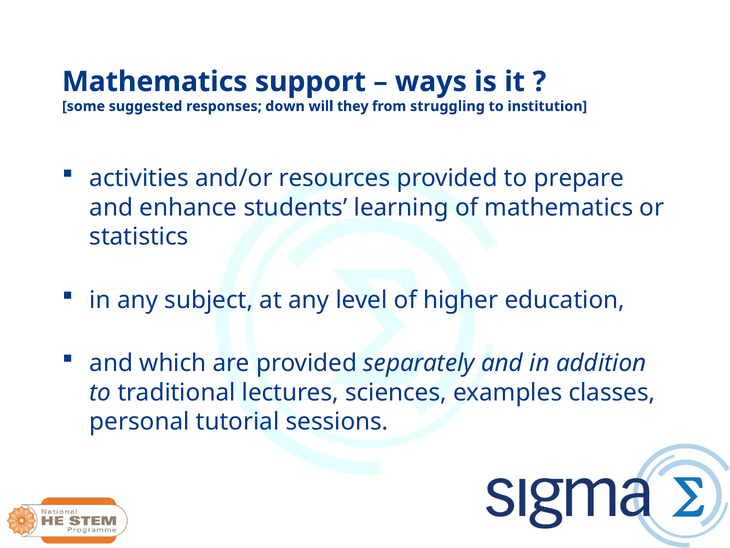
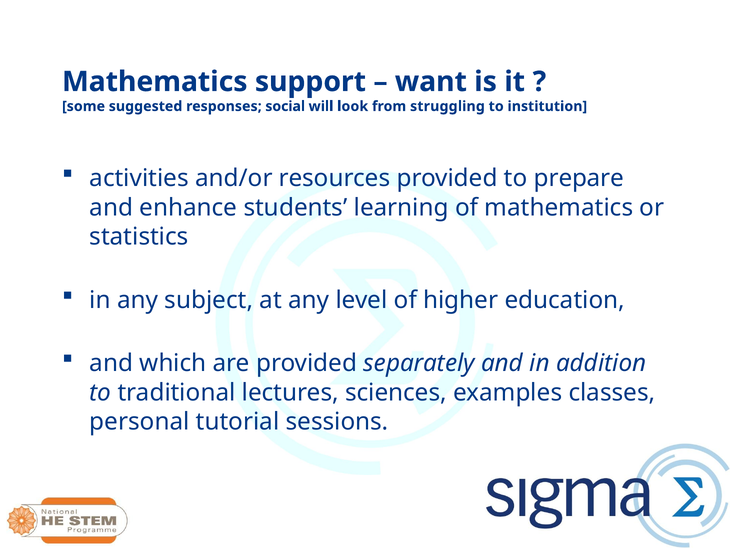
ways: ways -> want
down: down -> social
they: they -> look
